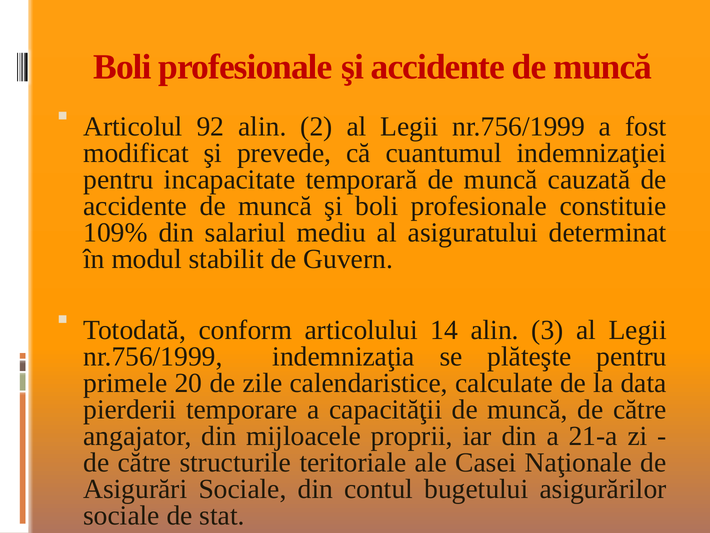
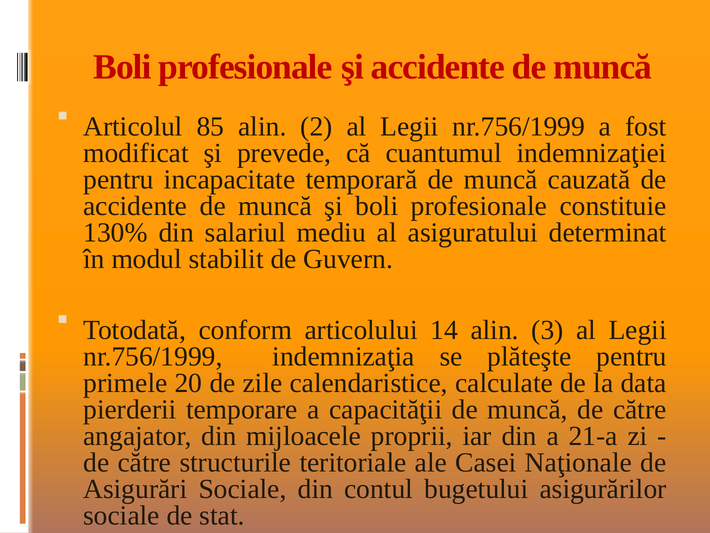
92: 92 -> 85
109%: 109% -> 130%
